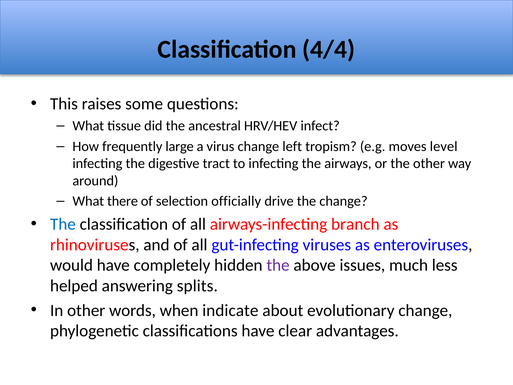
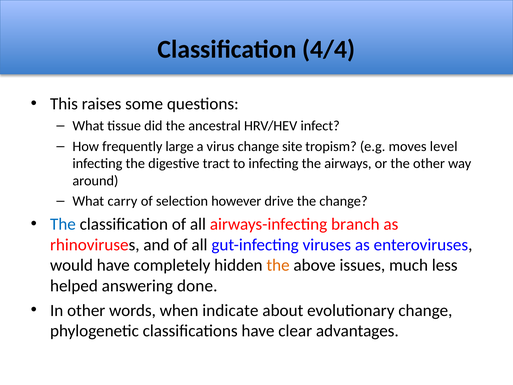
left: left -> site
there: there -> carry
officially: officially -> however
the at (278, 265) colour: purple -> orange
splits: splits -> done
